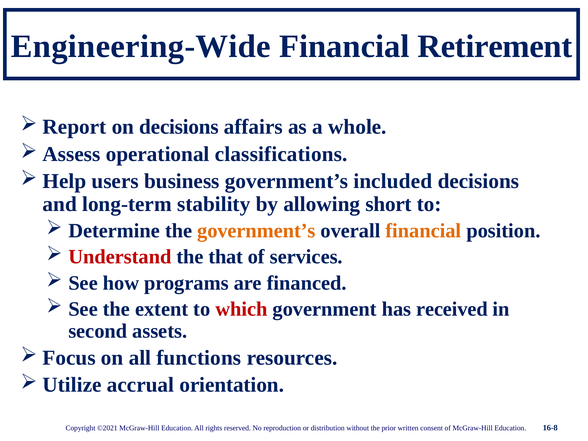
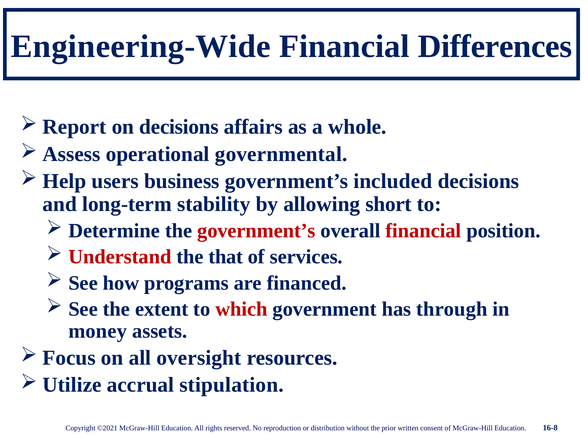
Retirement: Retirement -> Differences
classifications: classifications -> governmental
government’s at (256, 231) colour: orange -> red
financial at (423, 231) colour: orange -> red
received: received -> through
second: second -> money
functions: functions -> oversight
orientation: orientation -> stipulation
